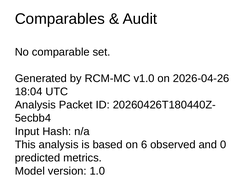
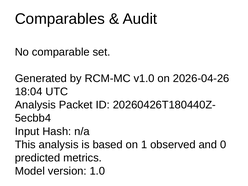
6: 6 -> 1
